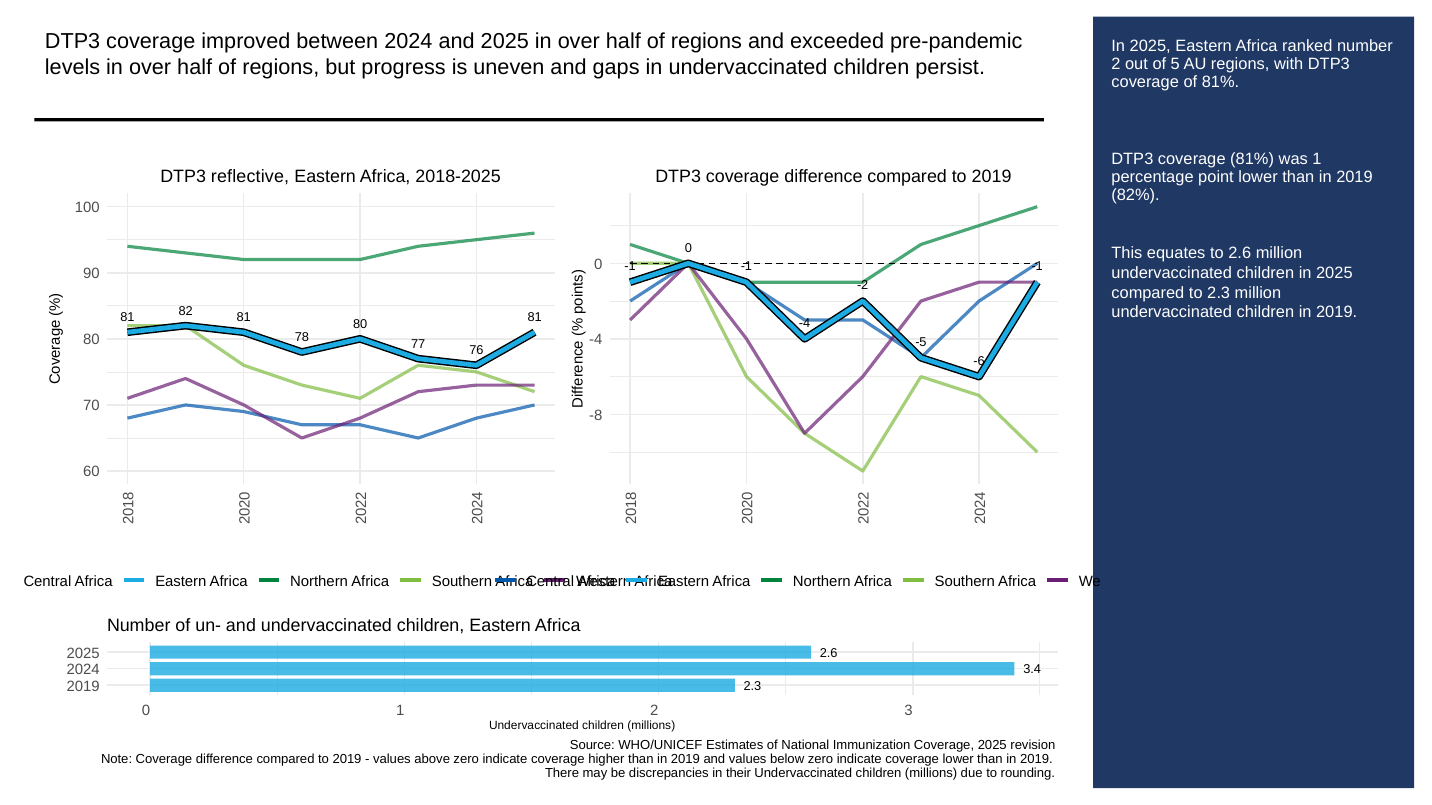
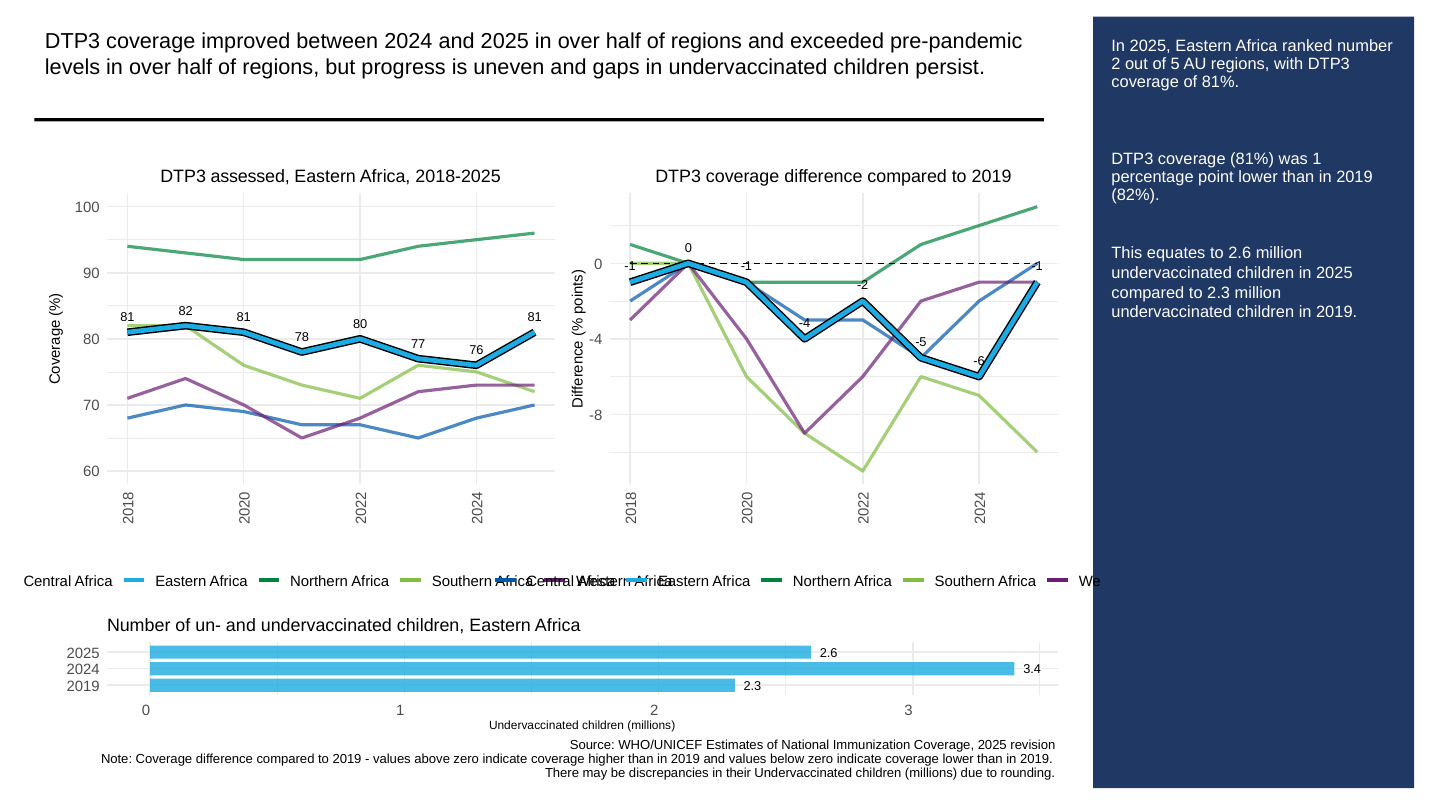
reflective: reflective -> assessed
